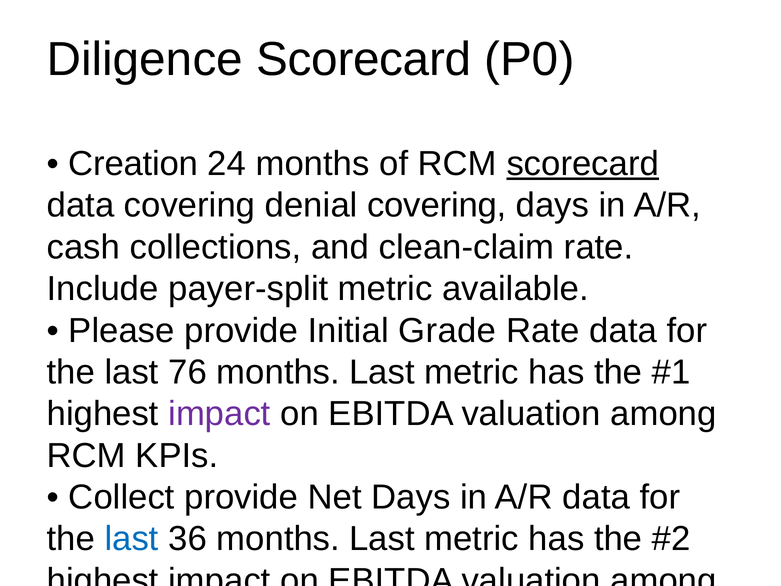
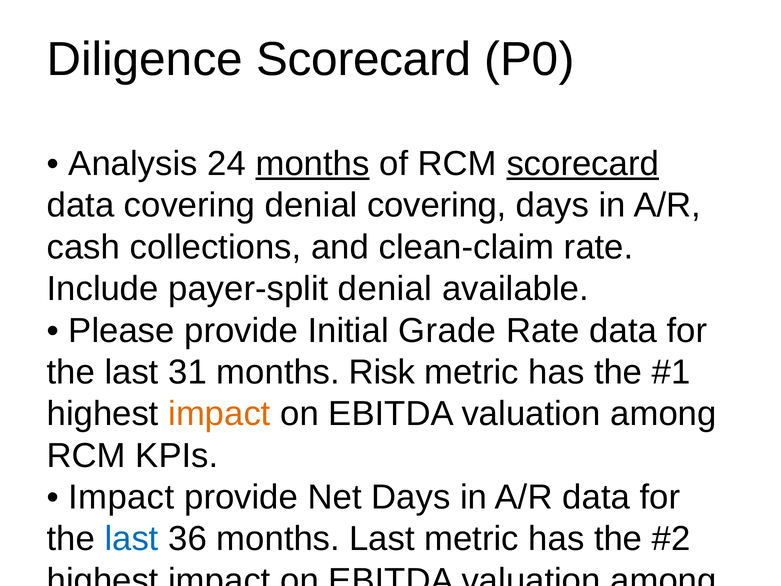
Creation: Creation -> Analysis
months at (313, 164) underline: none -> present
payer-split metric: metric -> denial
76: 76 -> 31
Last at (382, 372): Last -> Risk
impact at (219, 414) colour: purple -> orange
Collect at (122, 497): Collect -> Impact
